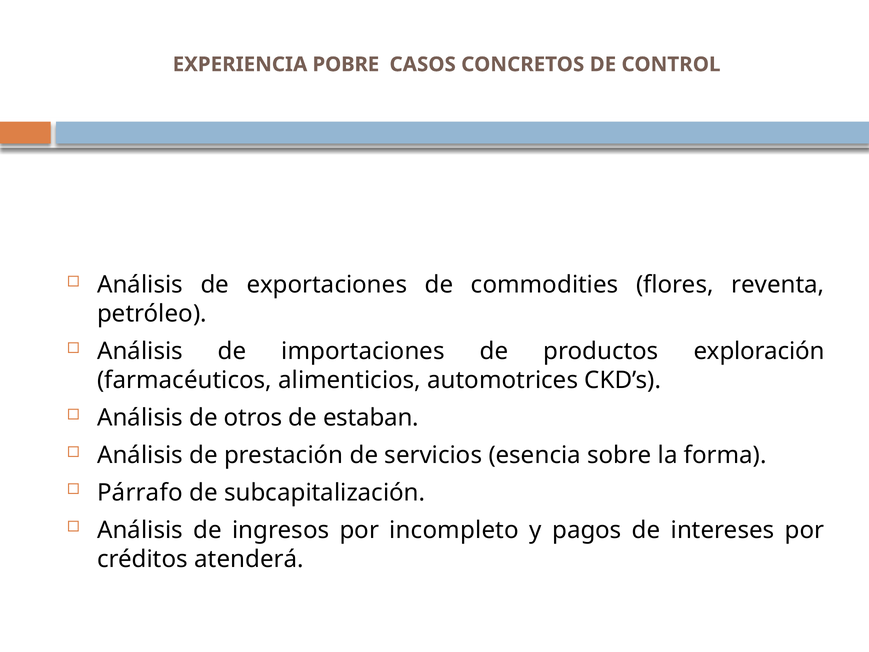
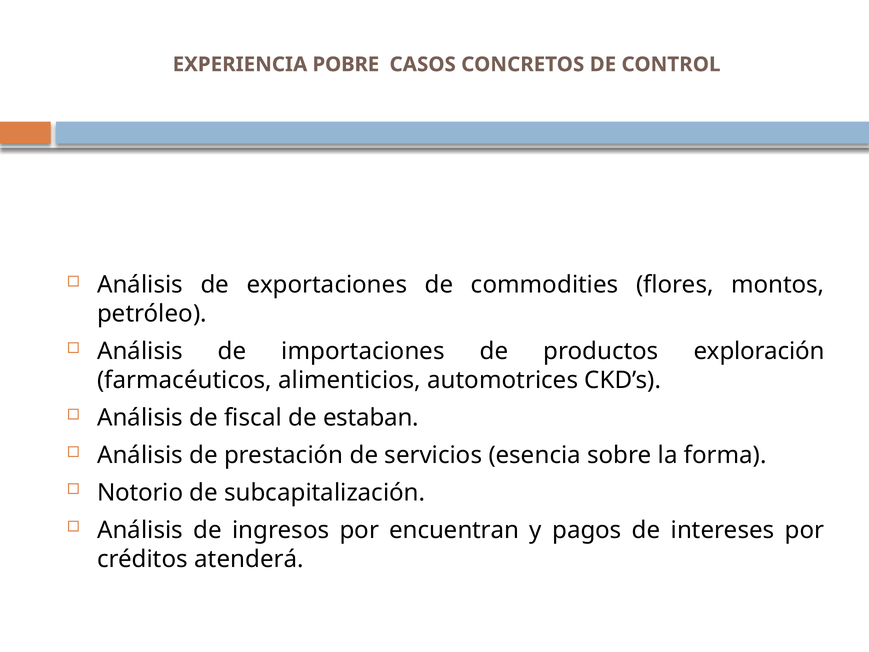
reventa: reventa -> montos
otros: otros -> fiscal
Párrafo: Párrafo -> Notorio
incompleto: incompleto -> encuentran
